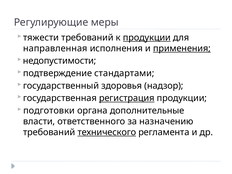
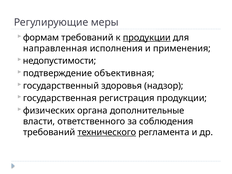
тяжести: тяжести -> формам
применения underline: present -> none
стандартами: стандартами -> объективная
регистрация underline: present -> none
подготовки: подготовки -> физических
назначению: назначению -> соблюдения
